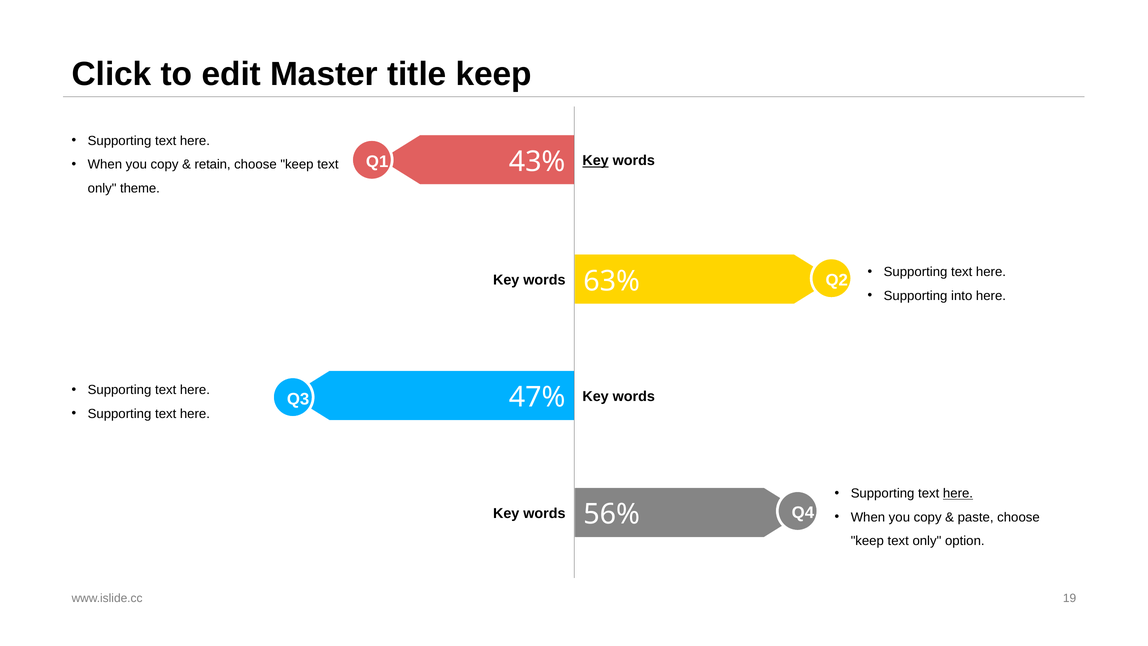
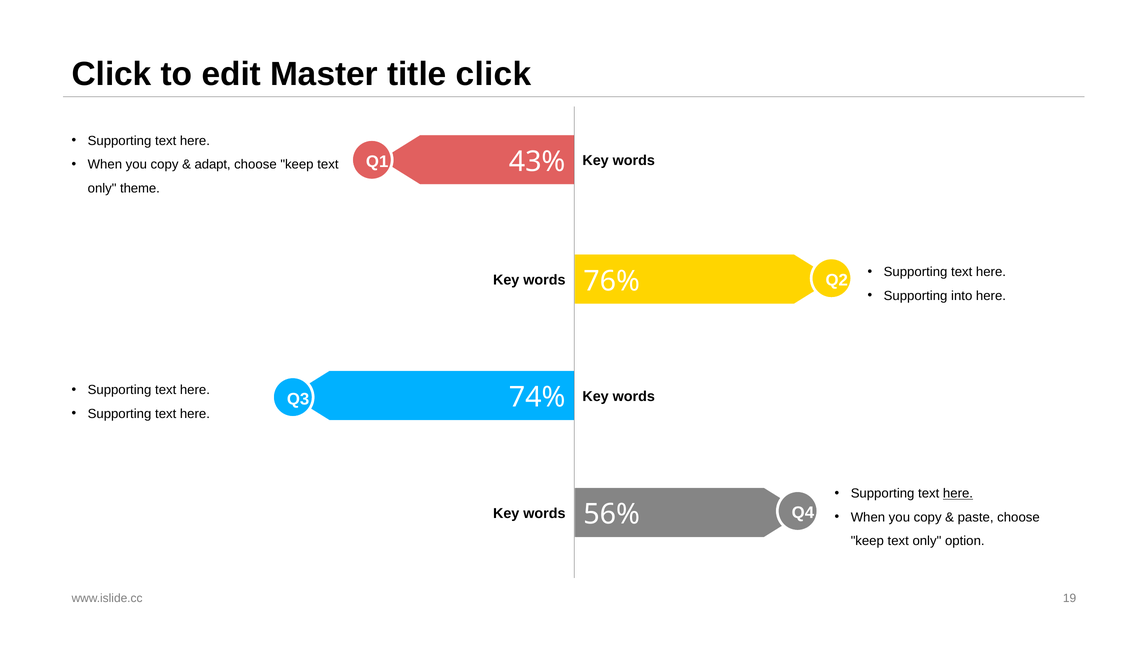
title keep: keep -> click
Key at (596, 161) underline: present -> none
retain: retain -> adapt
63%: 63% -> 76%
47%: 47% -> 74%
